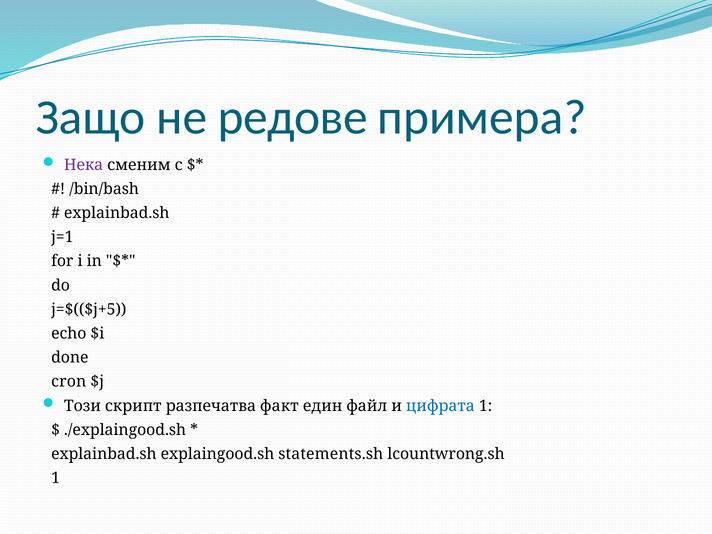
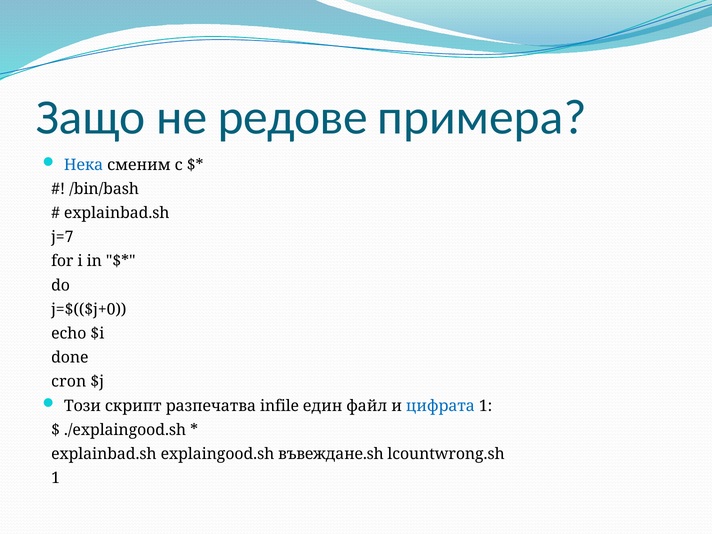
Нека colour: purple -> blue
j=1: j=1 -> j=7
j=$(($j+5: j=$(($j+5 -> j=$(($j+0
факт: факт -> infile
statements.sh: statements.sh -> въвеждане.sh
